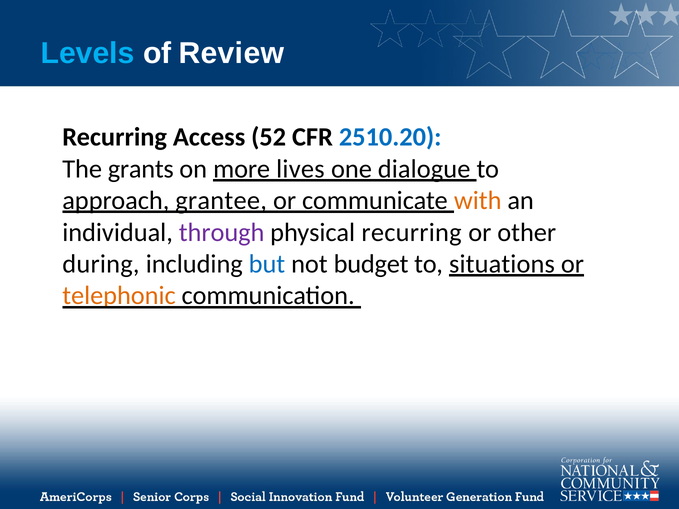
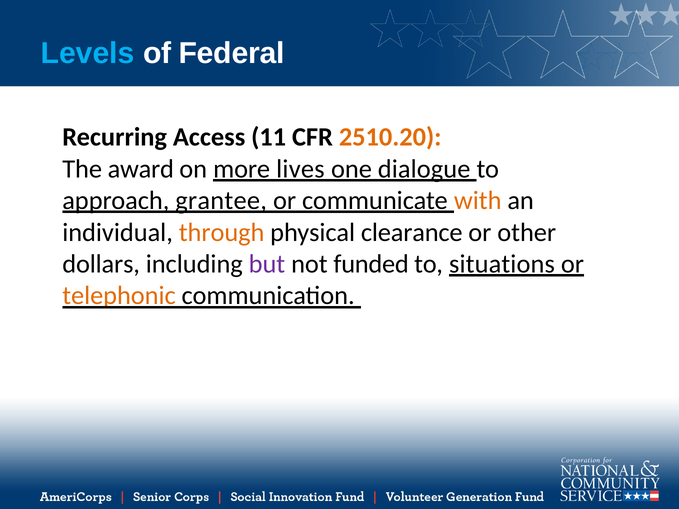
Review: Review -> Federal
52: 52 -> 11
2510.20 colour: blue -> orange
grants: grants -> award
through colour: purple -> orange
physical recurring: recurring -> clearance
during: during -> dollars
but colour: blue -> purple
budget: budget -> funded
